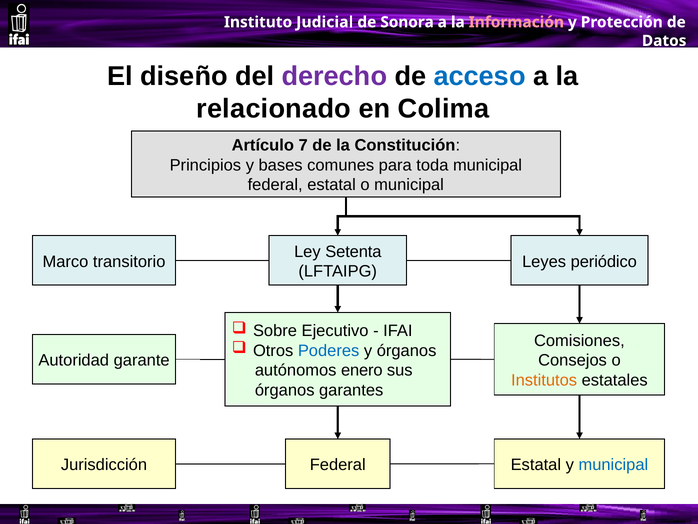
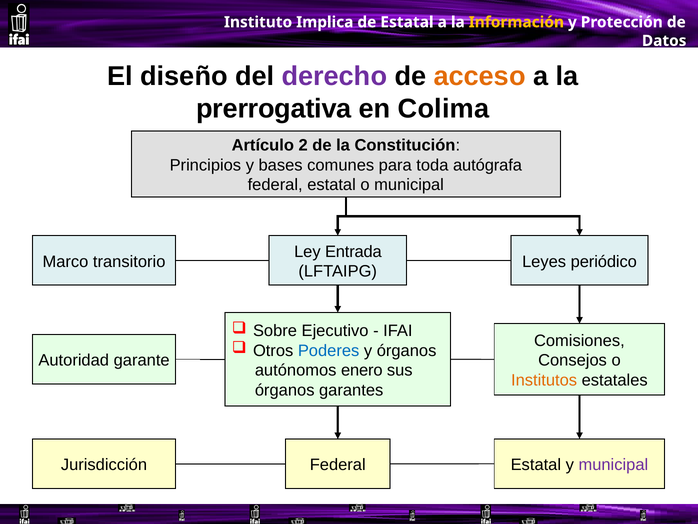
Judicial: Judicial -> Implica
de Sonora: Sonora -> Estatal
Información colour: pink -> yellow
acceso colour: blue -> orange
relacionado: relacionado -> prerrogativa
7: 7 -> 2
toda municipal: municipal -> autógrafa
Setenta: Setenta -> Entrada
municipal at (613, 464) colour: blue -> purple
